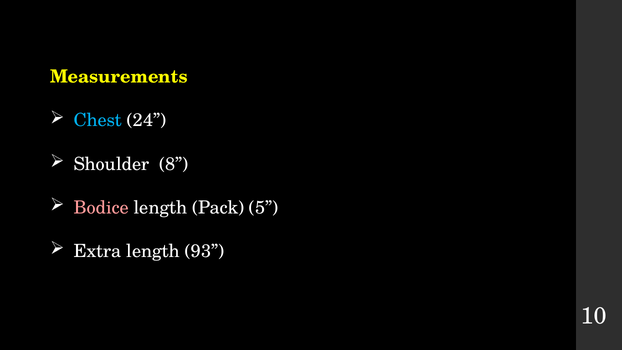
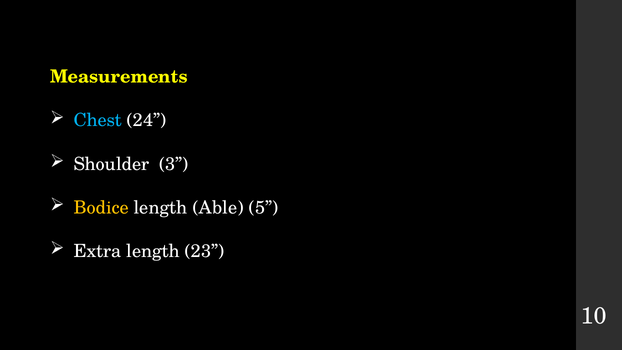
8: 8 -> 3
Bodice colour: pink -> yellow
Pack: Pack -> Able
93: 93 -> 23
